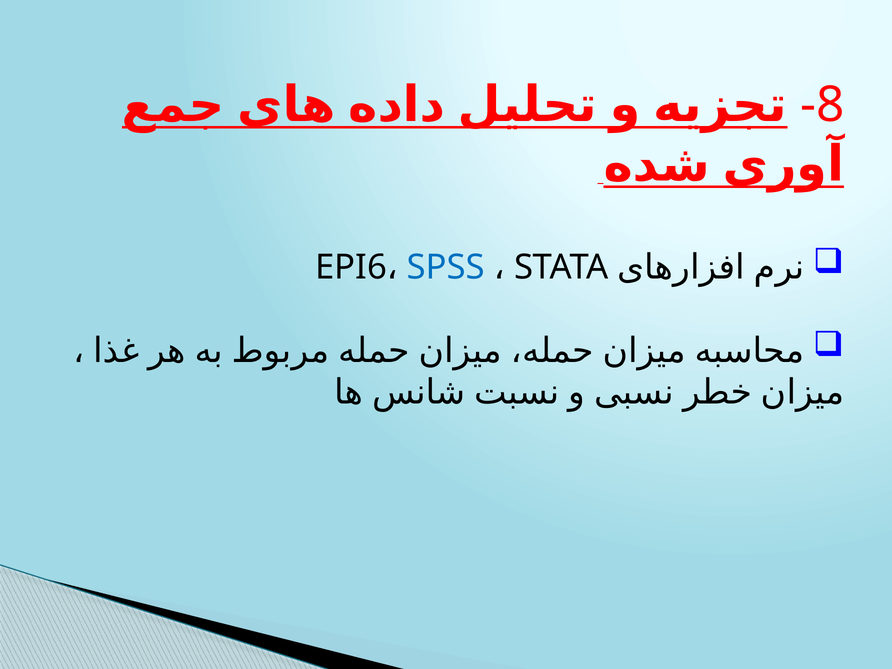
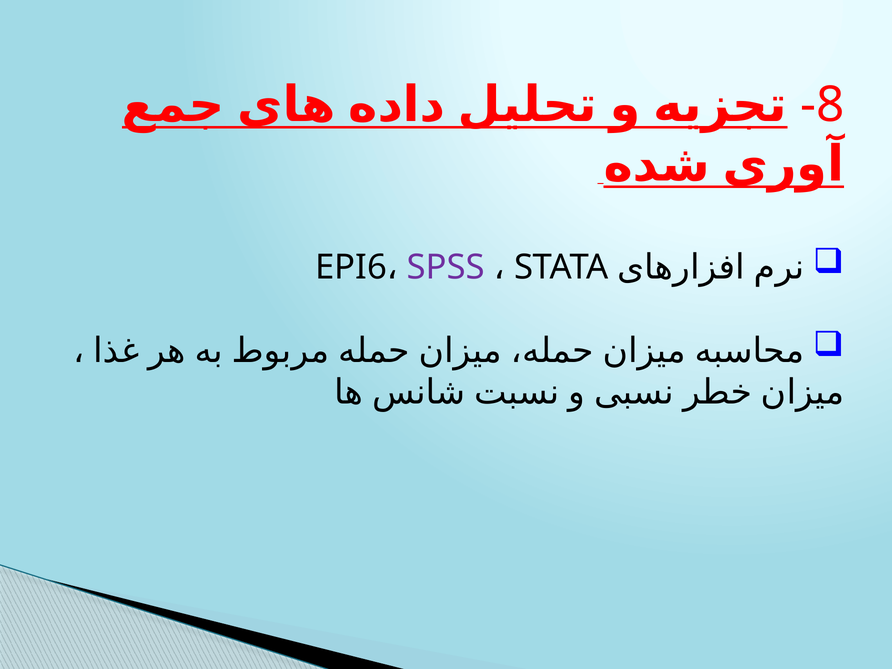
SPSS colour: blue -> purple
